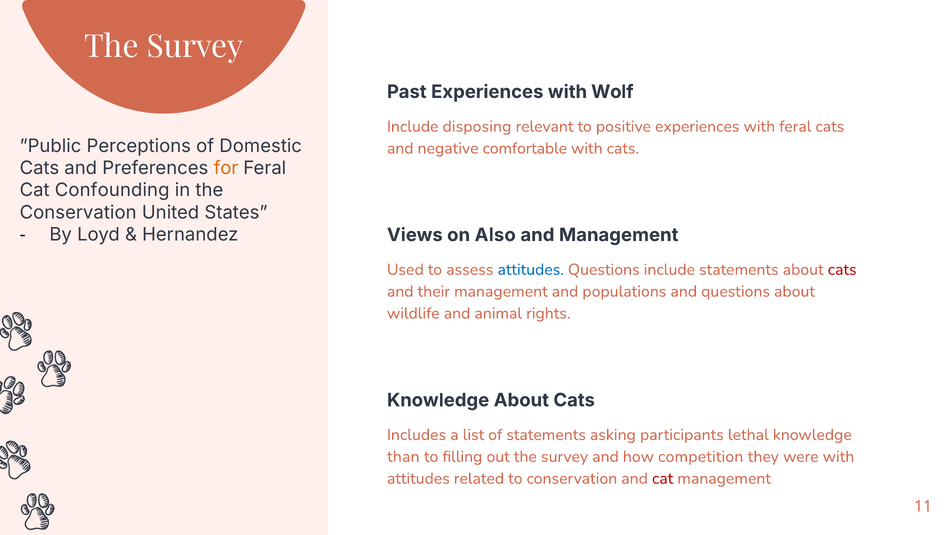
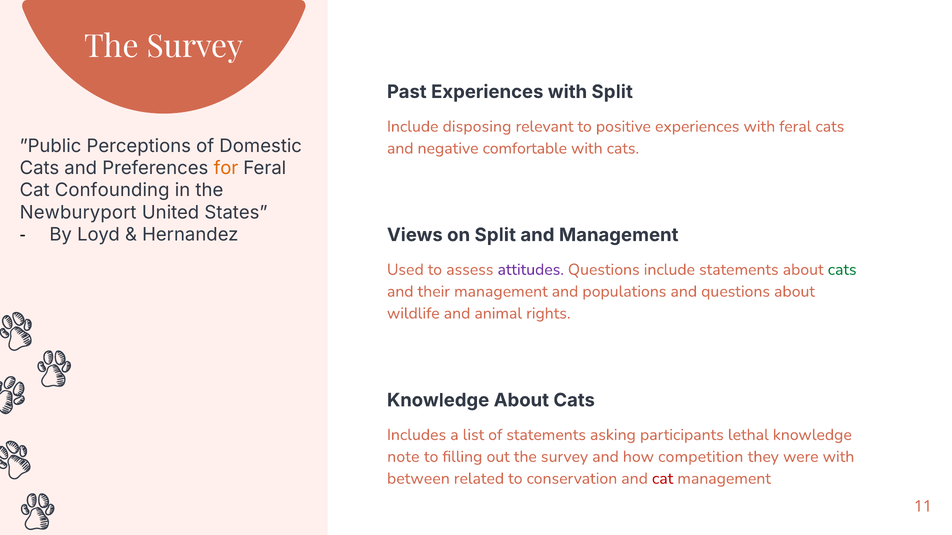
with Wolf: Wolf -> Split
Conservation at (78, 213): Conservation -> Newburyport
on Also: Also -> Split
attitudes at (531, 270) colour: blue -> purple
cats at (842, 270) colour: red -> green
than: than -> note
attitudes at (418, 479): attitudes -> between
